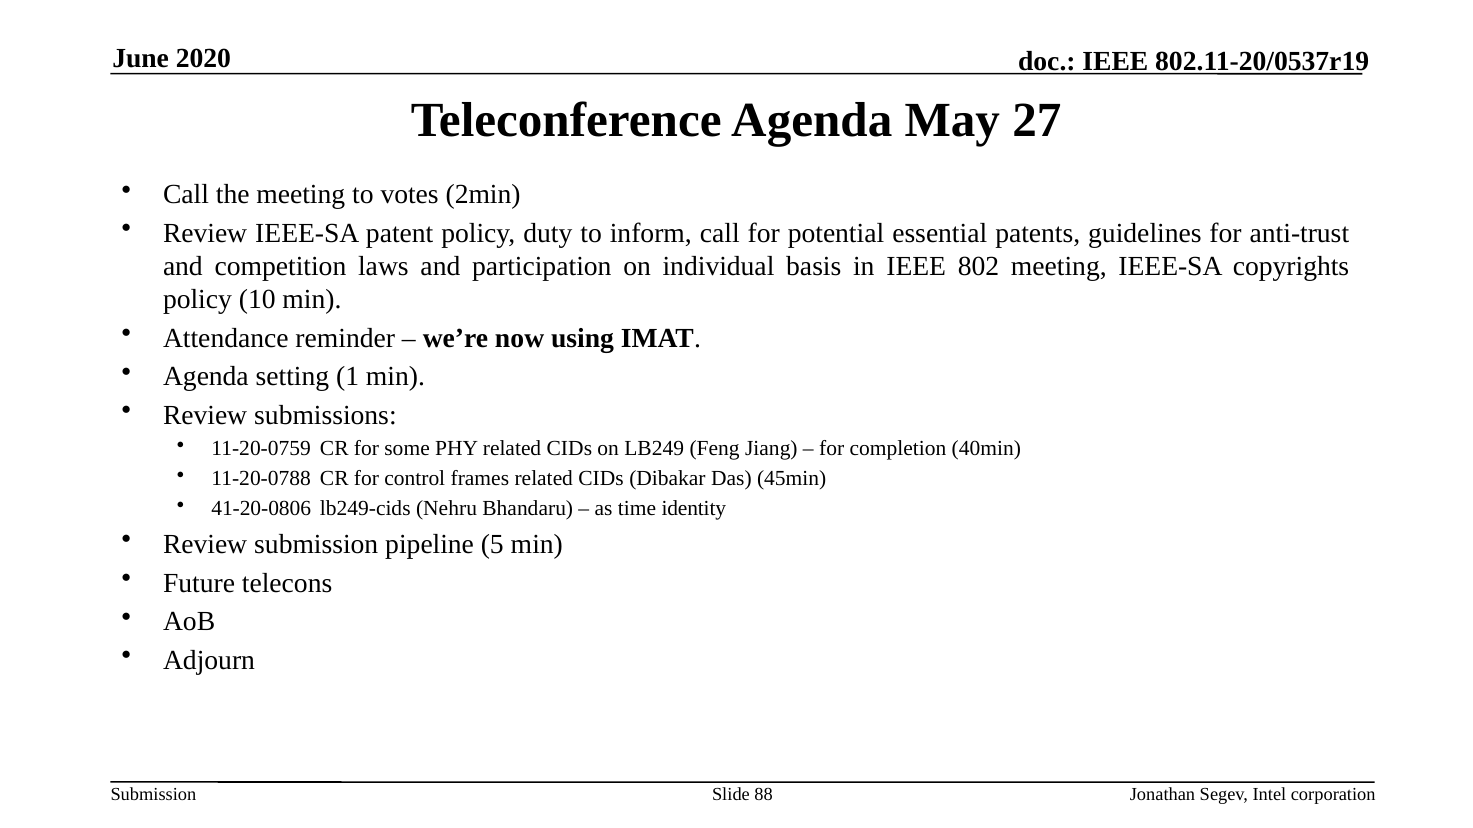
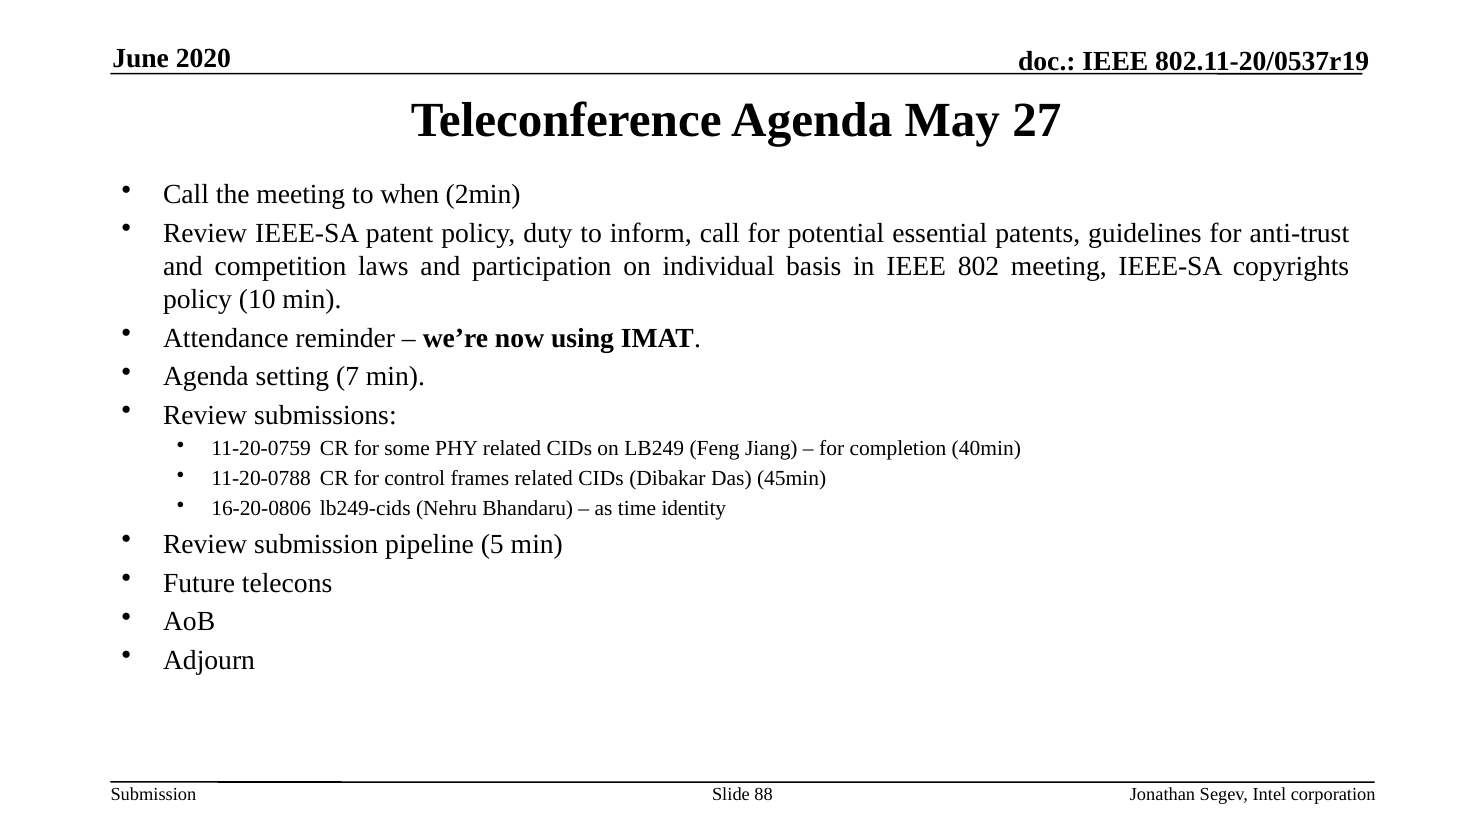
votes: votes -> when
1: 1 -> 7
41-20-0806: 41-20-0806 -> 16-20-0806
